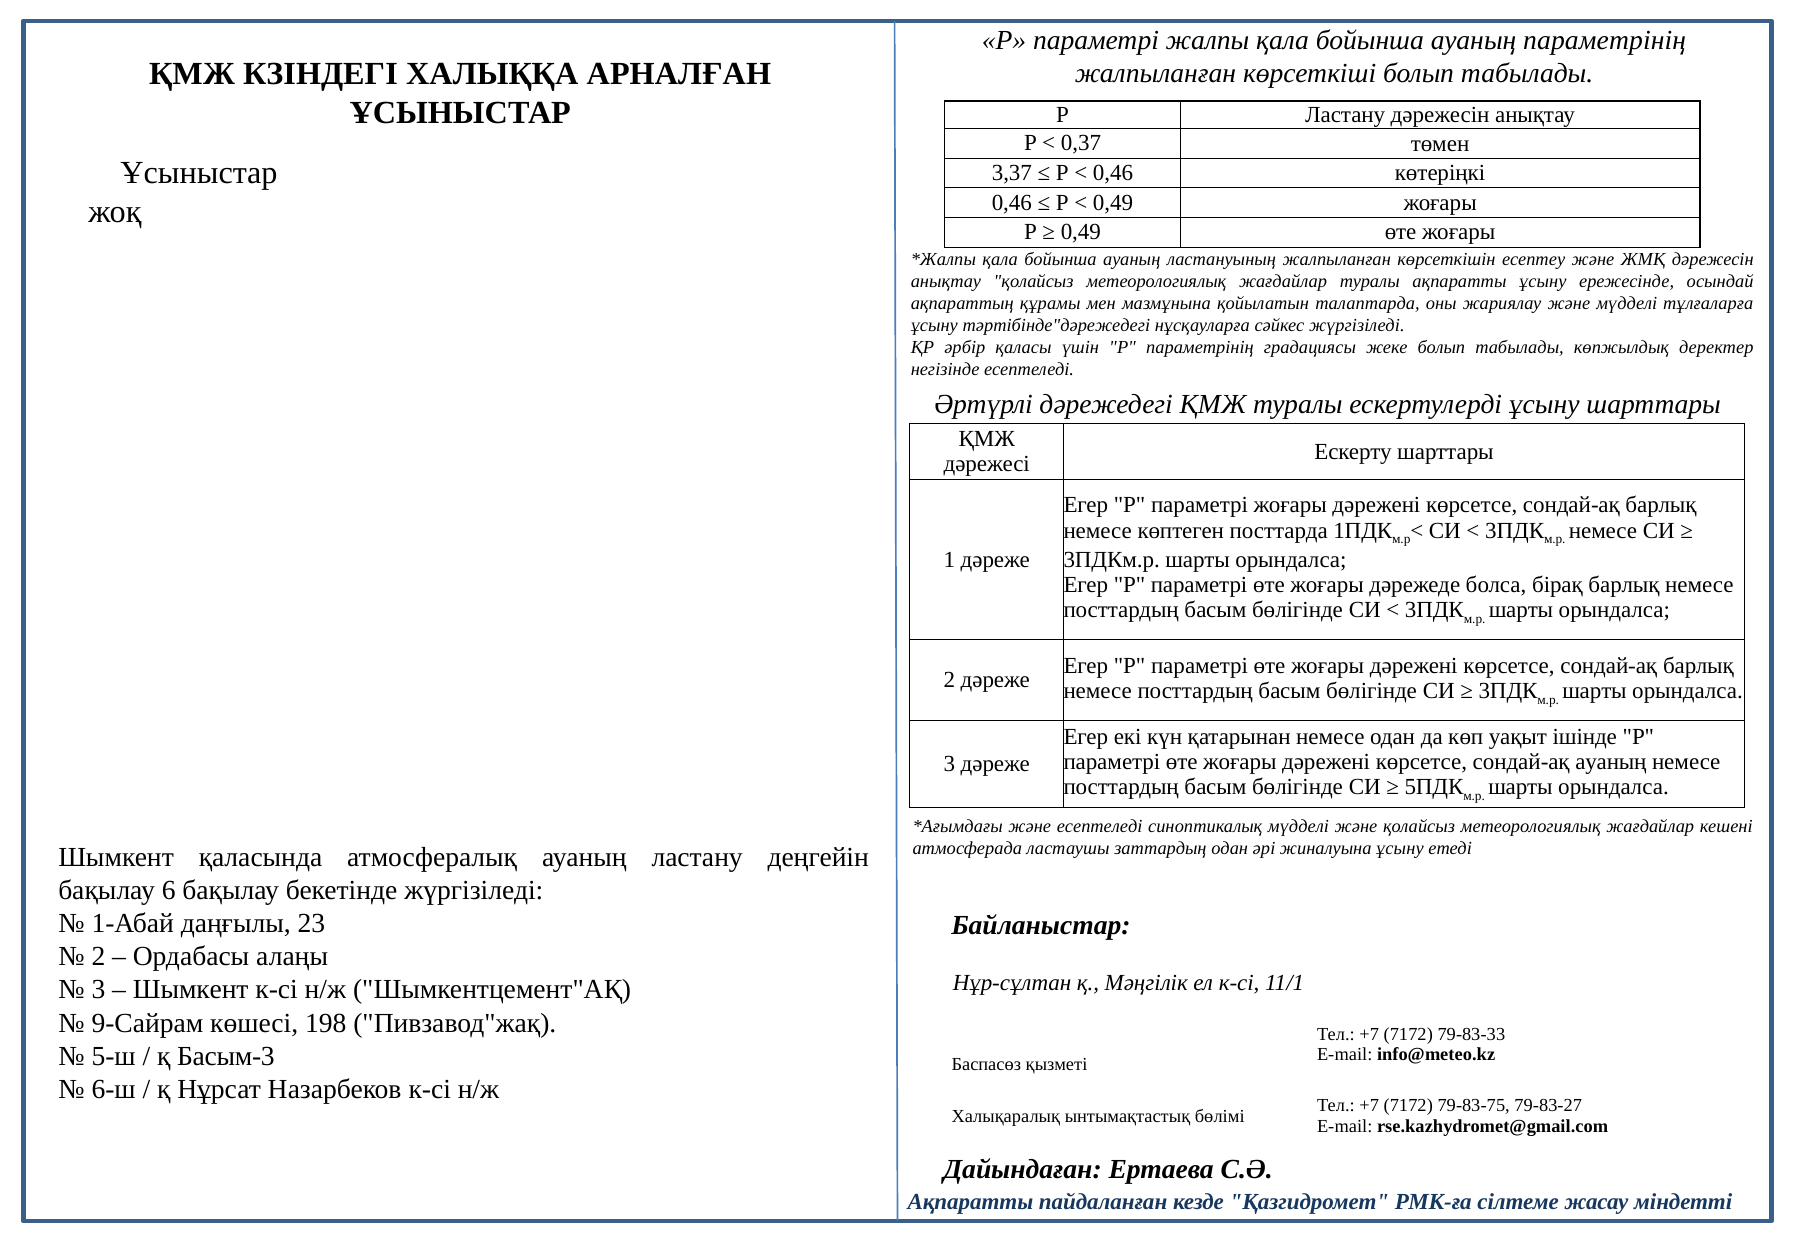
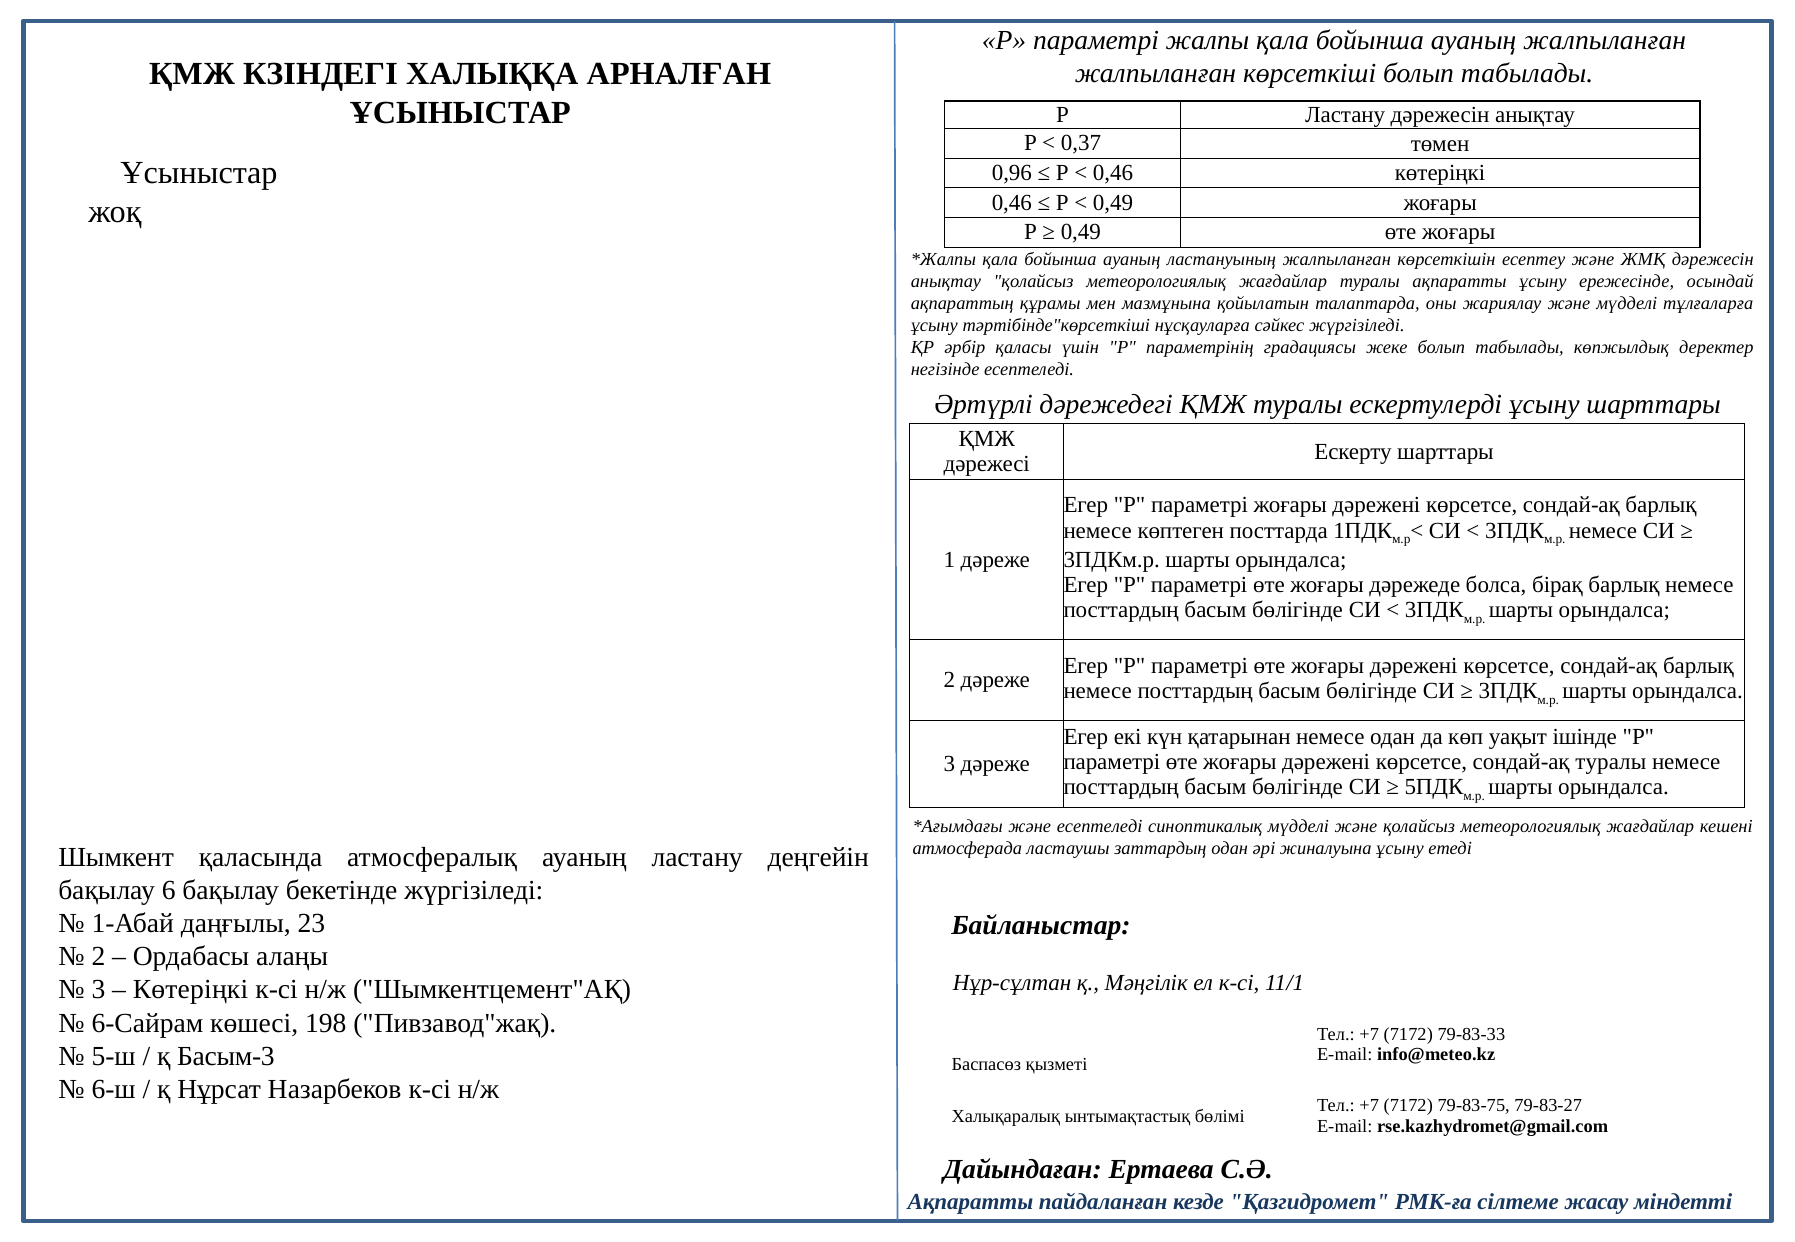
ауаның параметрінің: параметрінің -> жалпыланған
3,37: 3,37 -> 0,96
тәртібінде"дәрежедегі: тәртібінде"дәрежедегі -> тәртібінде"көрсеткіші
сондай-ақ ауаның: ауаның -> туралы
Шымкент at (191, 990): Шымкент -> Көтеріңкі
9-Сайрам: 9-Сайрам -> 6-Сайрам
